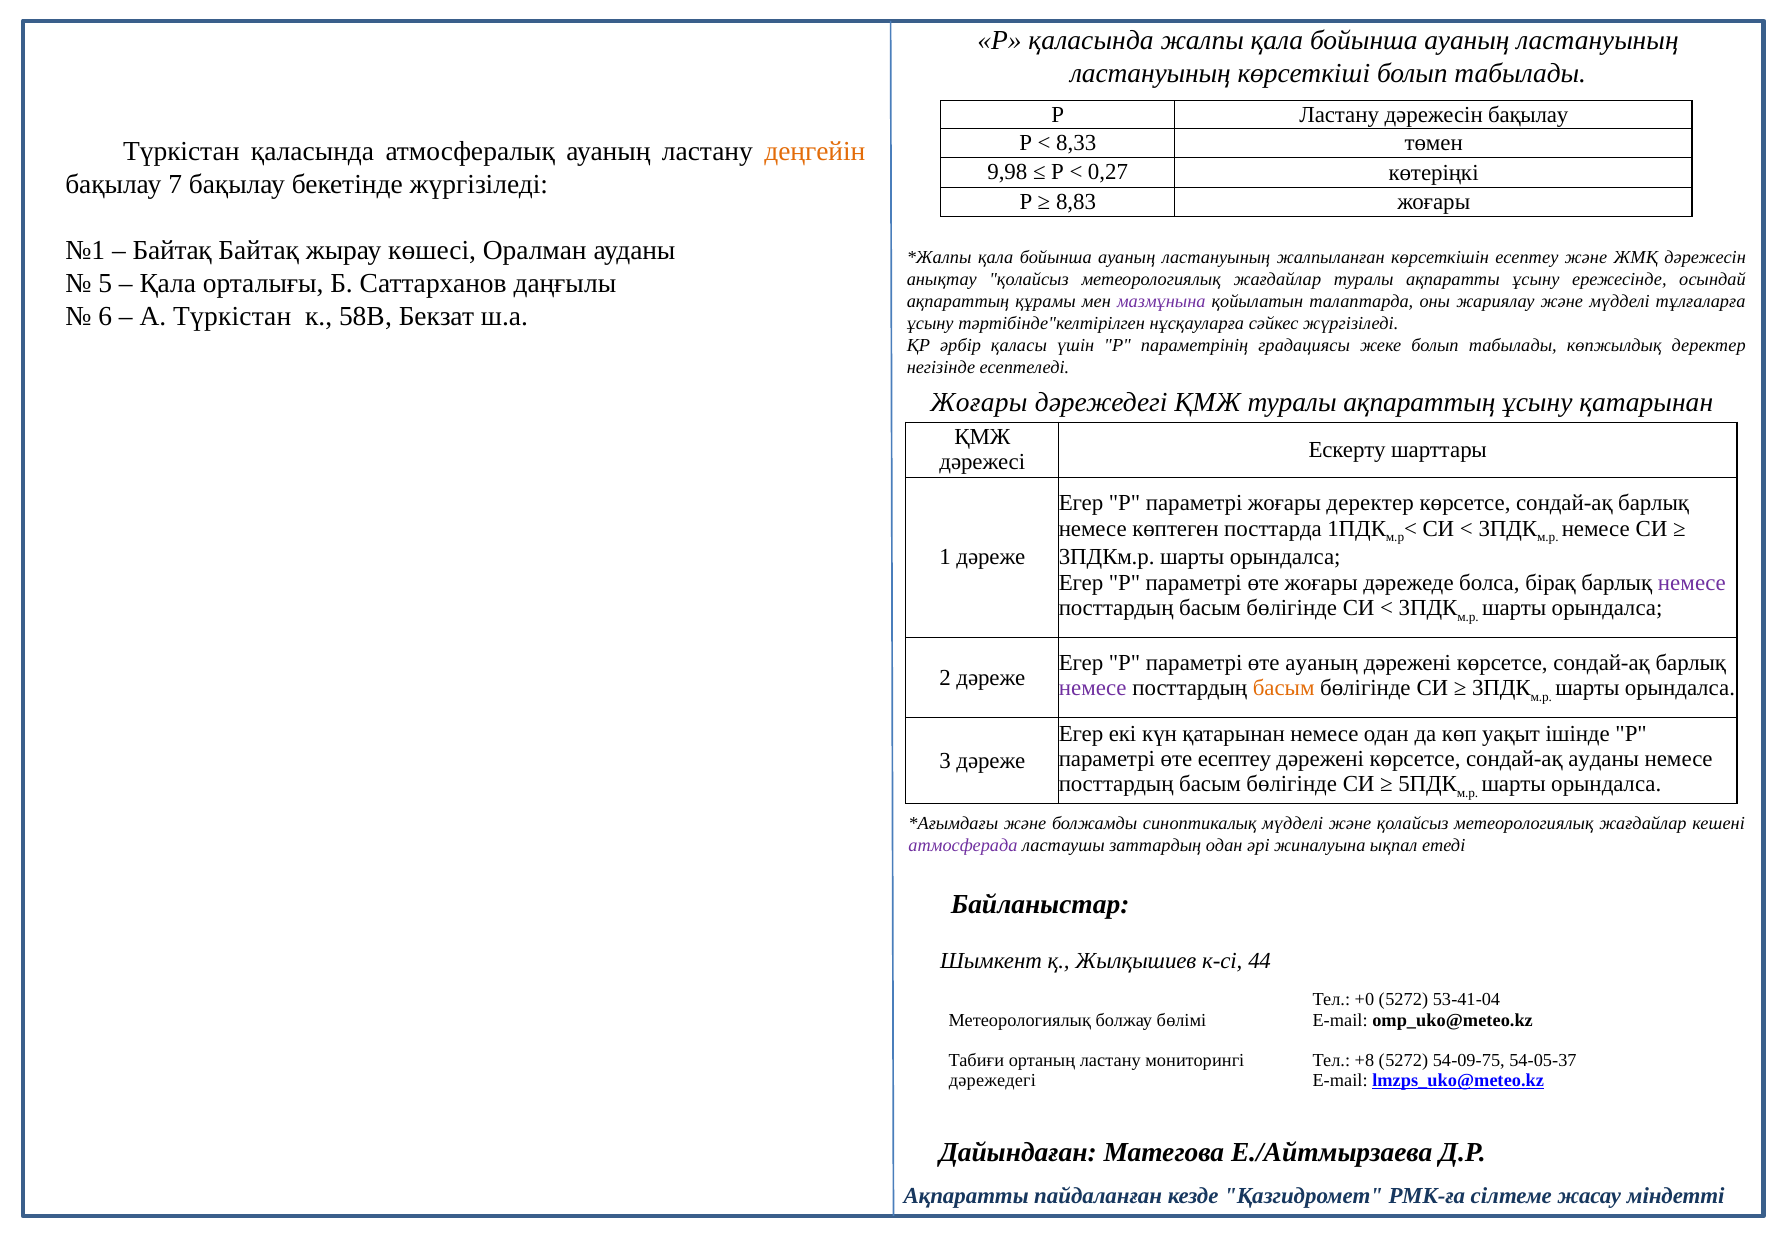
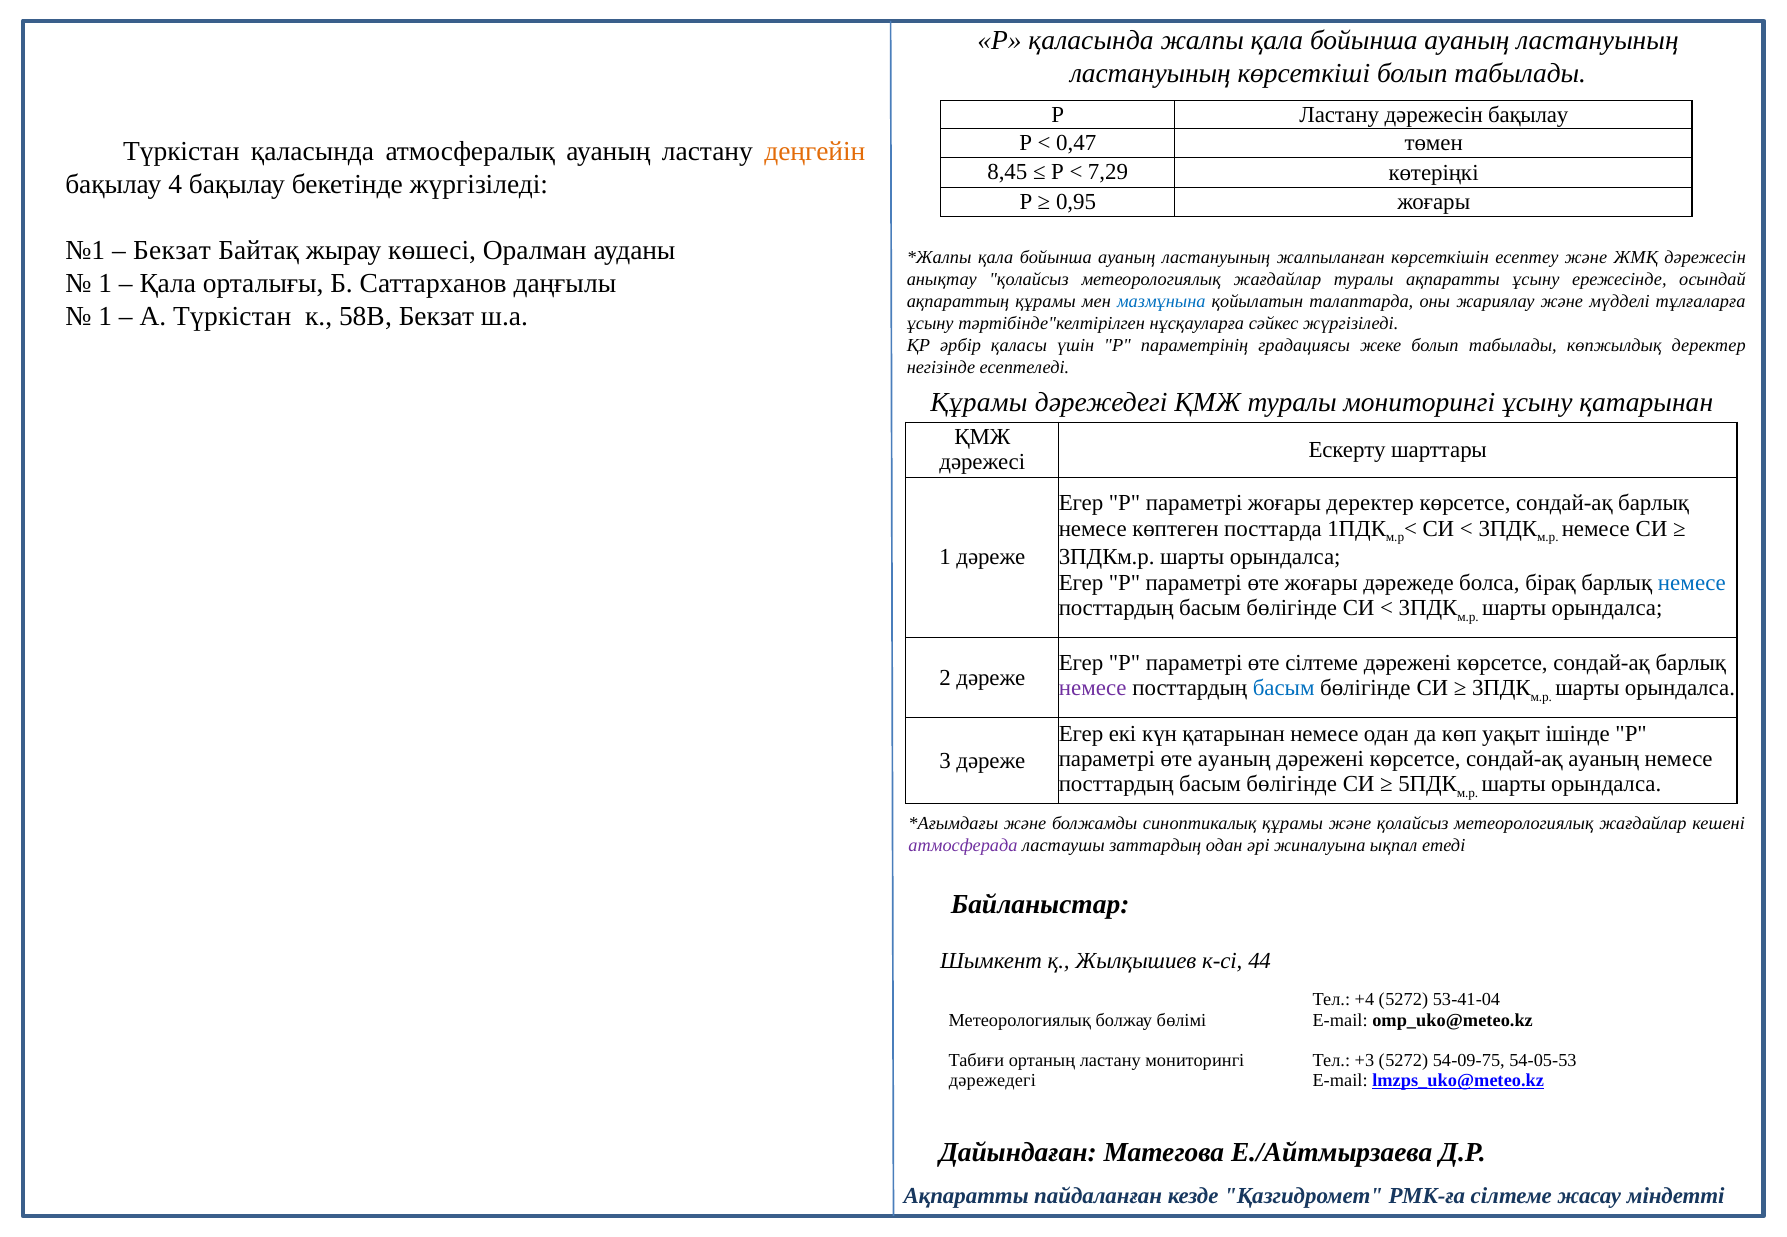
8,33: 8,33 -> 0,47
9,98: 9,98 -> 8,45
0,27: 0,27 -> 7,29
7: 7 -> 4
8,83: 8,83 -> 0,95
Байтақ at (172, 250): Байтақ -> Бекзат
5 at (105, 283): 5 -> 1
мазмұнына colour: purple -> blue
6 at (105, 316): 6 -> 1
Жоғары at (979, 403): Жоғары -> Құрамы
туралы ақпараттың: ақпараттың -> мониторингі
немесе at (1692, 583) colour: purple -> blue
өте ауаның: ауаның -> сілтеме
басым at (1284, 688) colour: orange -> blue
өте есептеу: есептеу -> ауаның
сондай-ақ ауданы: ауданы -> ауаның
синоптикалық мүдделі: мүдделі -> құрамы
+0: +0 -> +4
+8: +8 -> +3
54-05-37: 54-05-37 -> 54-05-53
